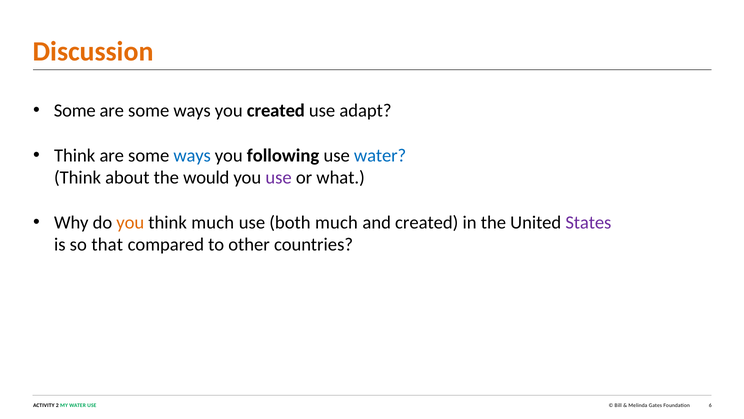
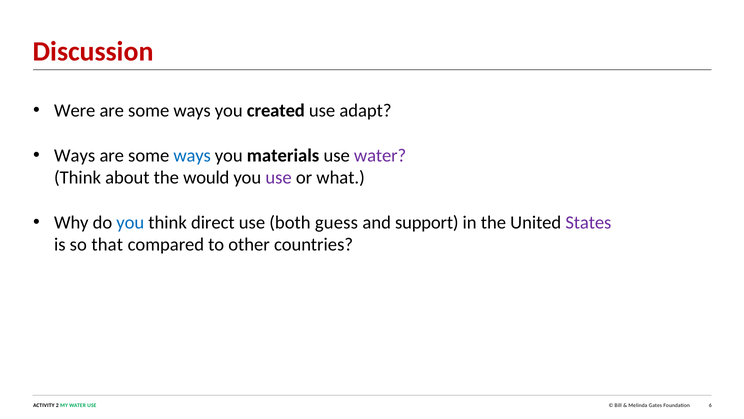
Discussion colour: orange -> red
Some at (75, 111): Some -> Were
Think at (75, 155): Think -> Ways
following: following -> materials
water at (380, 155) colour: blue -> purple
you at (130, 222) colour: orange -> blue
think much: much -> direct
both much: much -> guess
and created: created -> support
